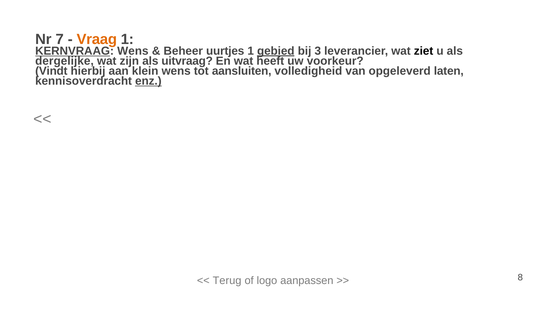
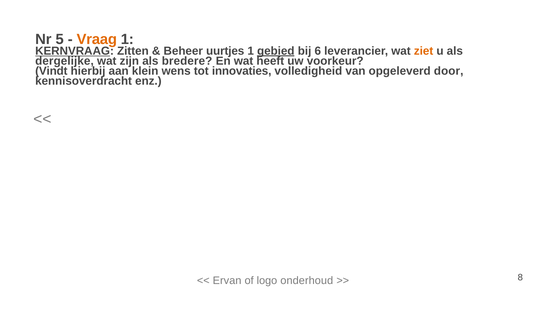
7: 7 -> 5
KERNVRAAG Wens: Wens -> Zitten
3: 3 -> 6
ziet colour: black -> orange
uitvraag: uitvraag -> bredere
aansluiten: aansluiten -> innovaties
laten: laten -> door
enz underline: present -> none
Terug: Terug -> Ervan
aanpassen: aanpassen -> onderhoud
